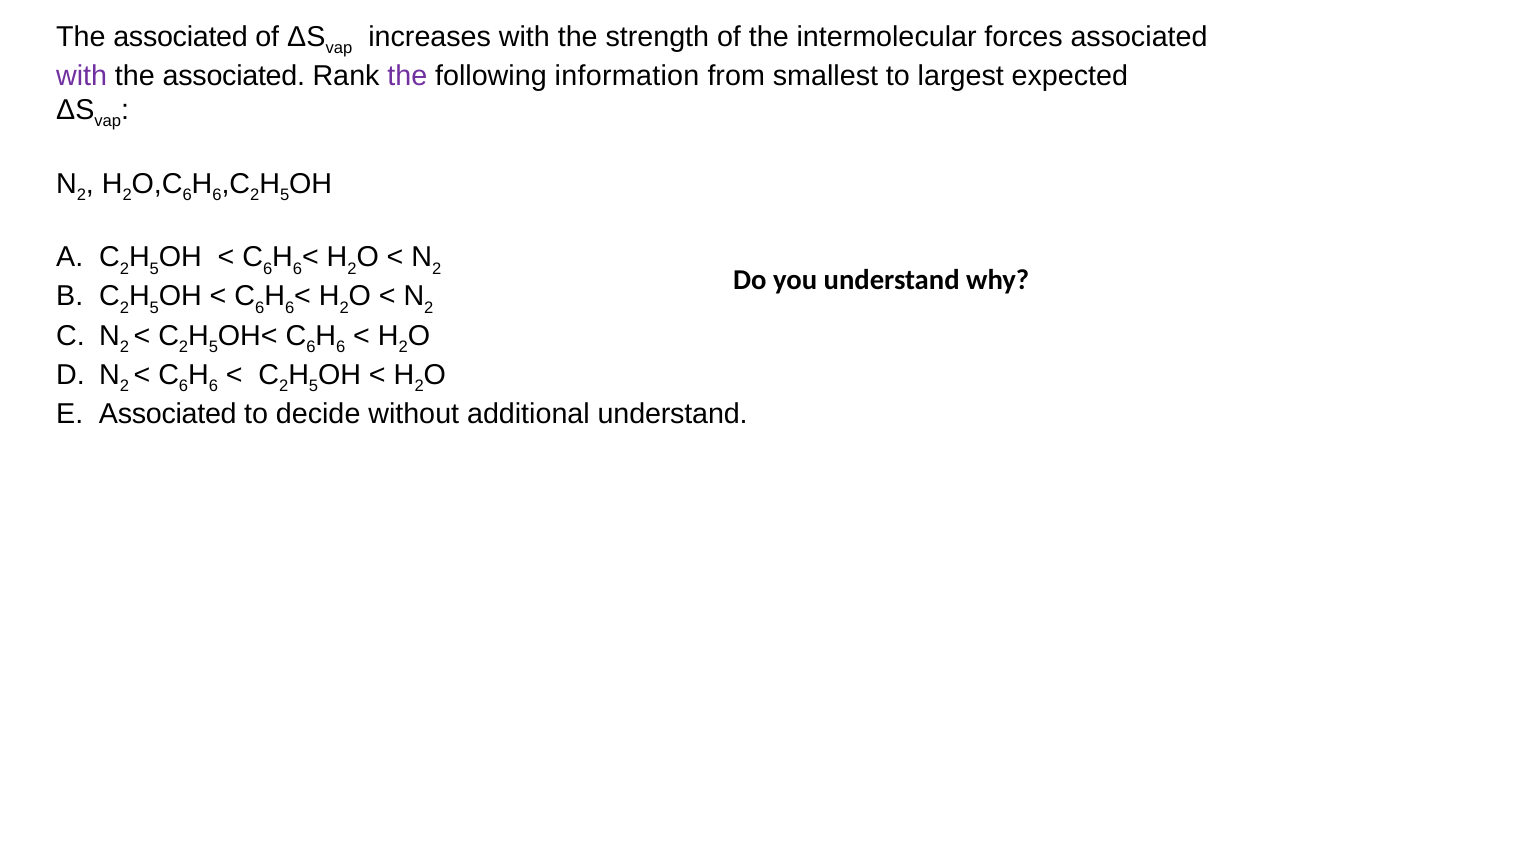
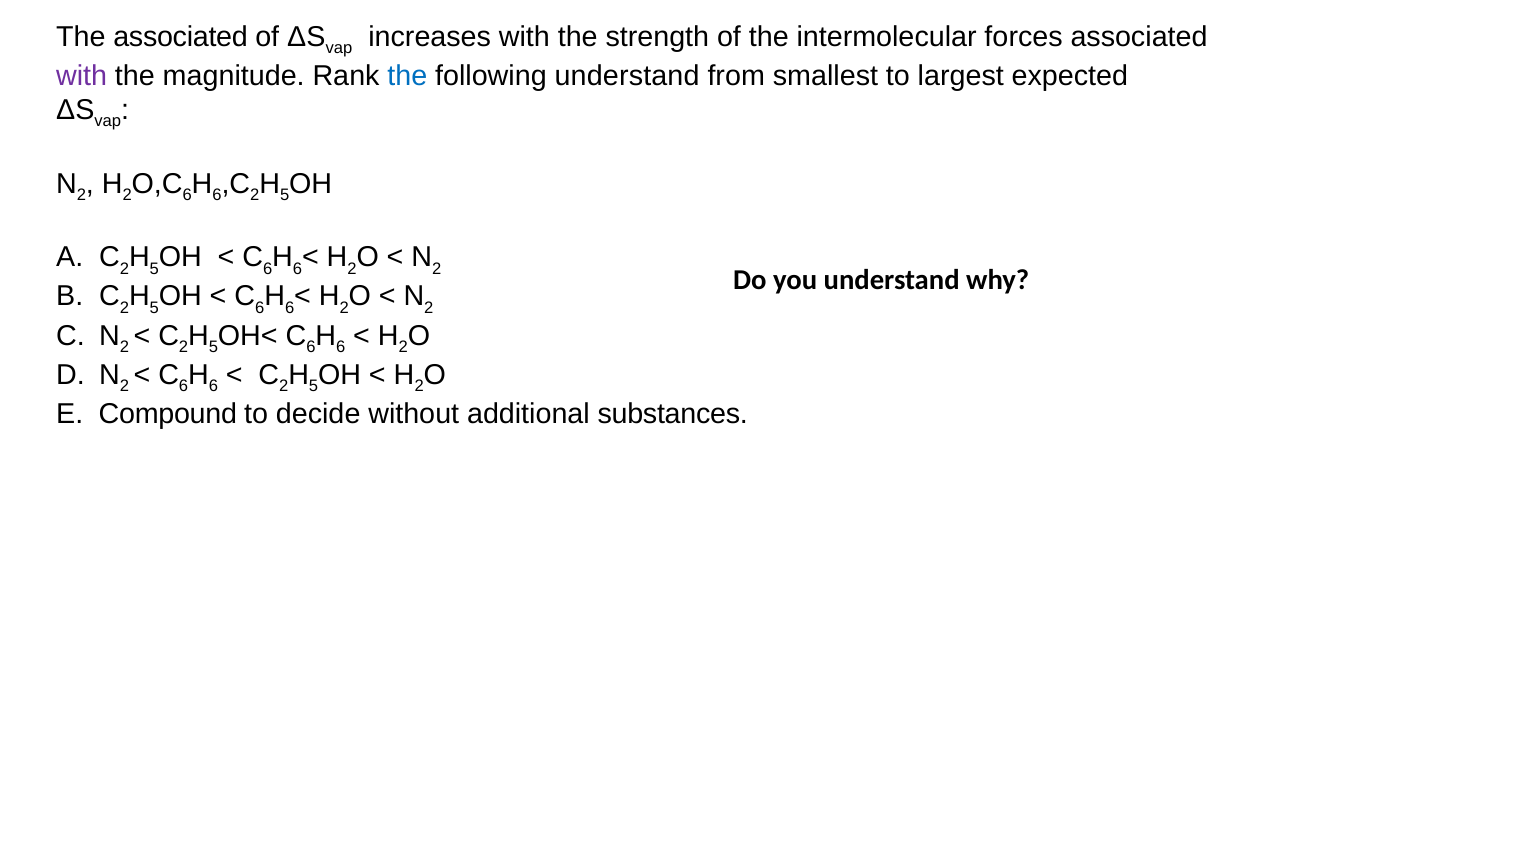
associated at (234, 76): associated -> magnitude
the at (407, 76) colour: purple -> blue
following information: information -> understand
Associated at (168, 414): Associated -> Compound
additional understand: understand -> substances
